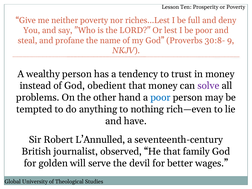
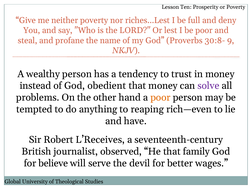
poor at (160, 98) colour: blue -> orange
nothing: nothing -> reaping
L’Annulled: L’Annulled -> L’Receives
golden: golden -> believe
